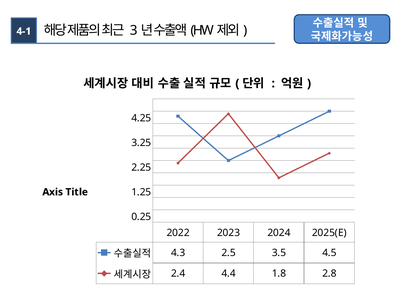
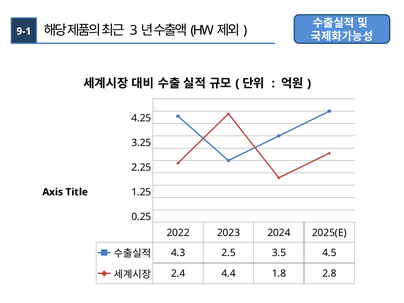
4-1: 4-1 -> 9-1
